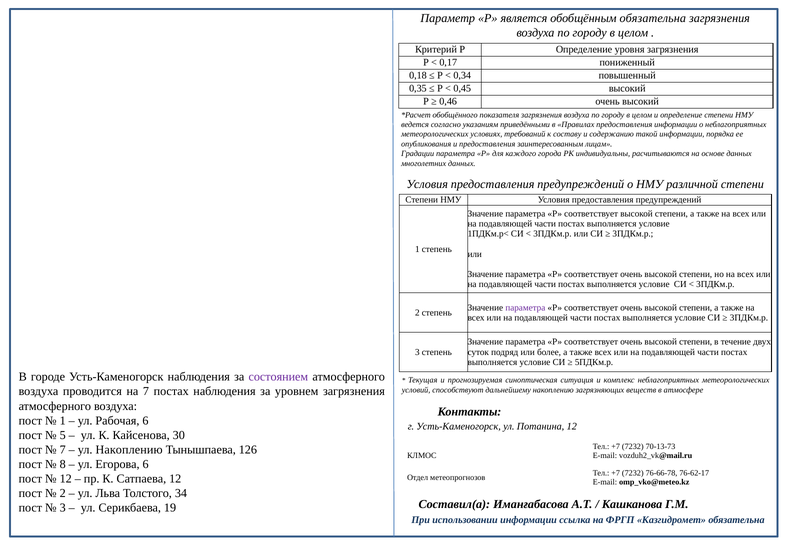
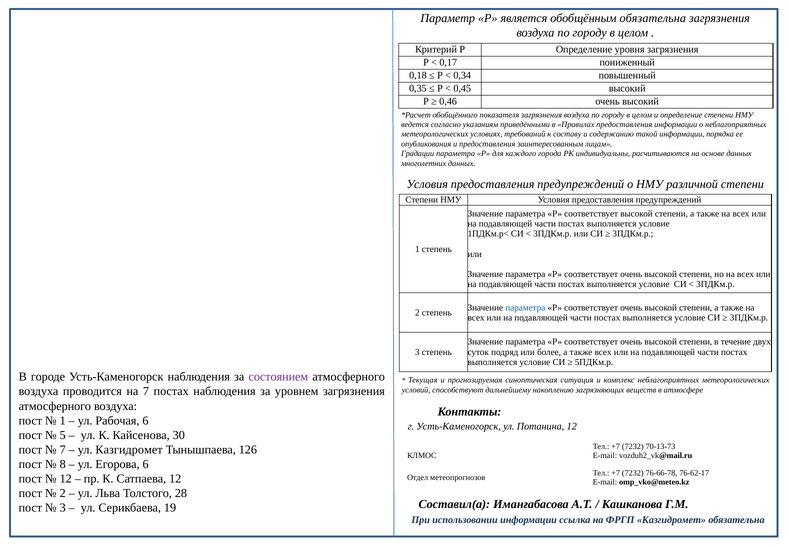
параметра at (525, 307) colour: purple -> blue
ул Накоплению: Накоплению -> Казгидромет
34: 34 -> 28
